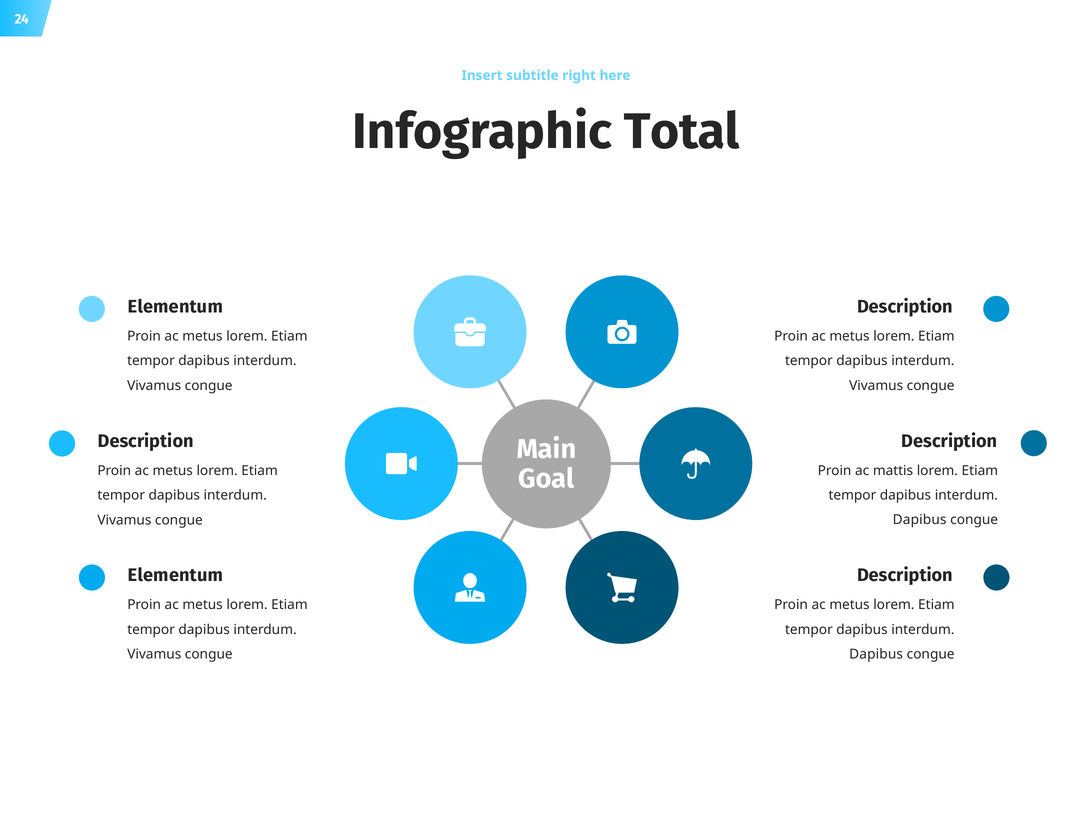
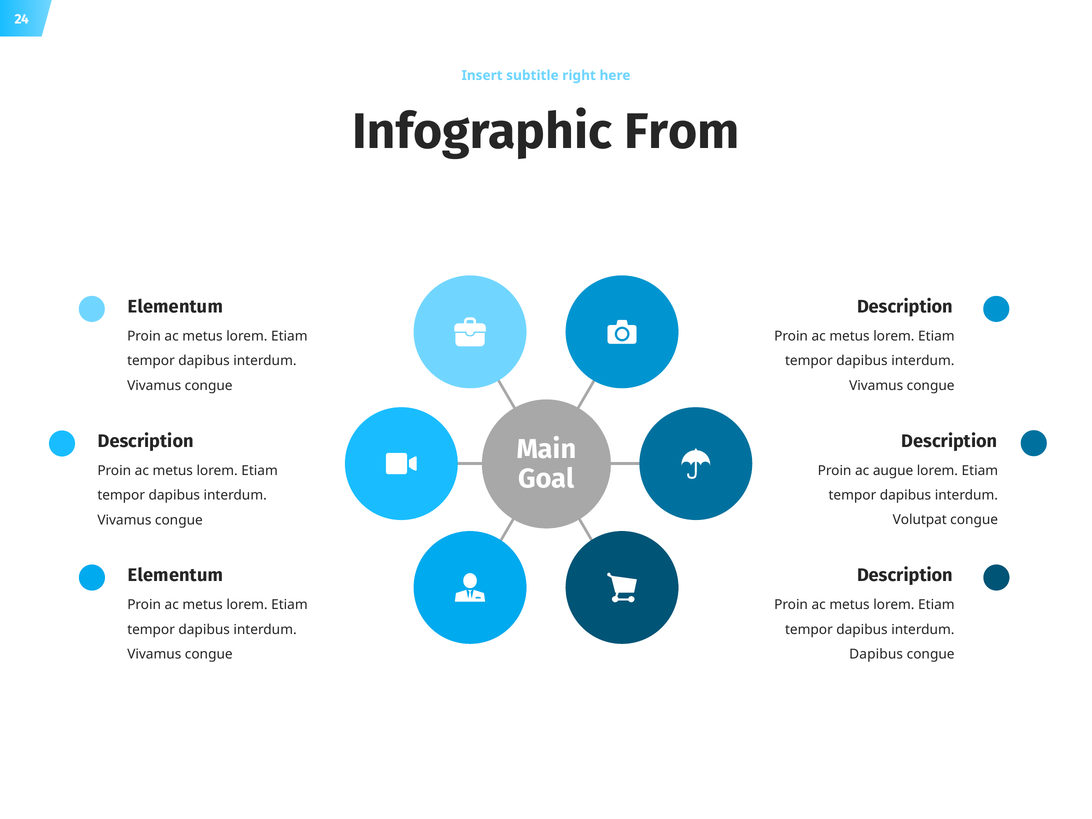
Total: Total -> From
mattis: mattis -> augue
Dapibus at (920, 520): Dapibus -> Volutpat
